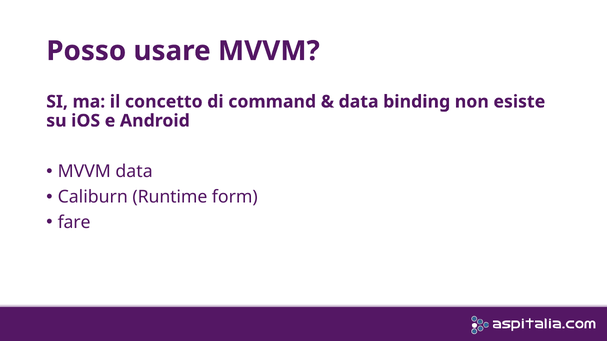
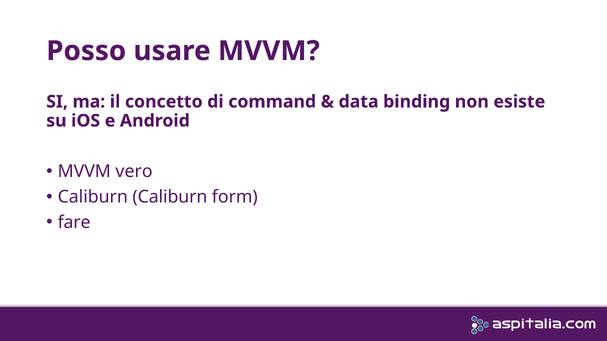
MVVM data: data -> vero
Caliburn Runtime: Runtime -> Caliburn
